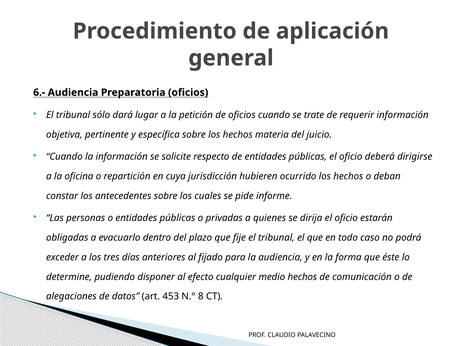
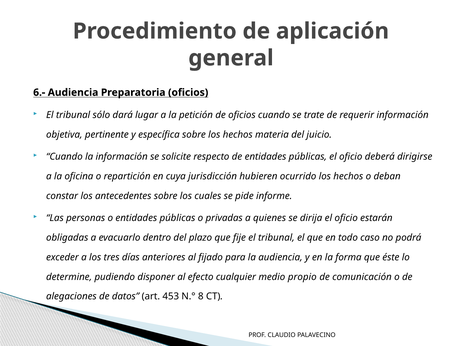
medio hechos: hechos -> propio
